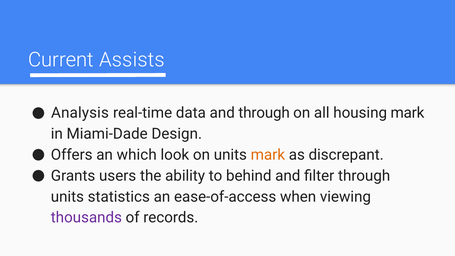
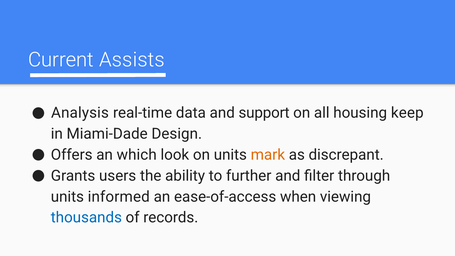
and through: through -> support
housing mark: mark -> keep
behind: behind -> further
statistics: statistics -> informed
thousands colour: purple -> blue
